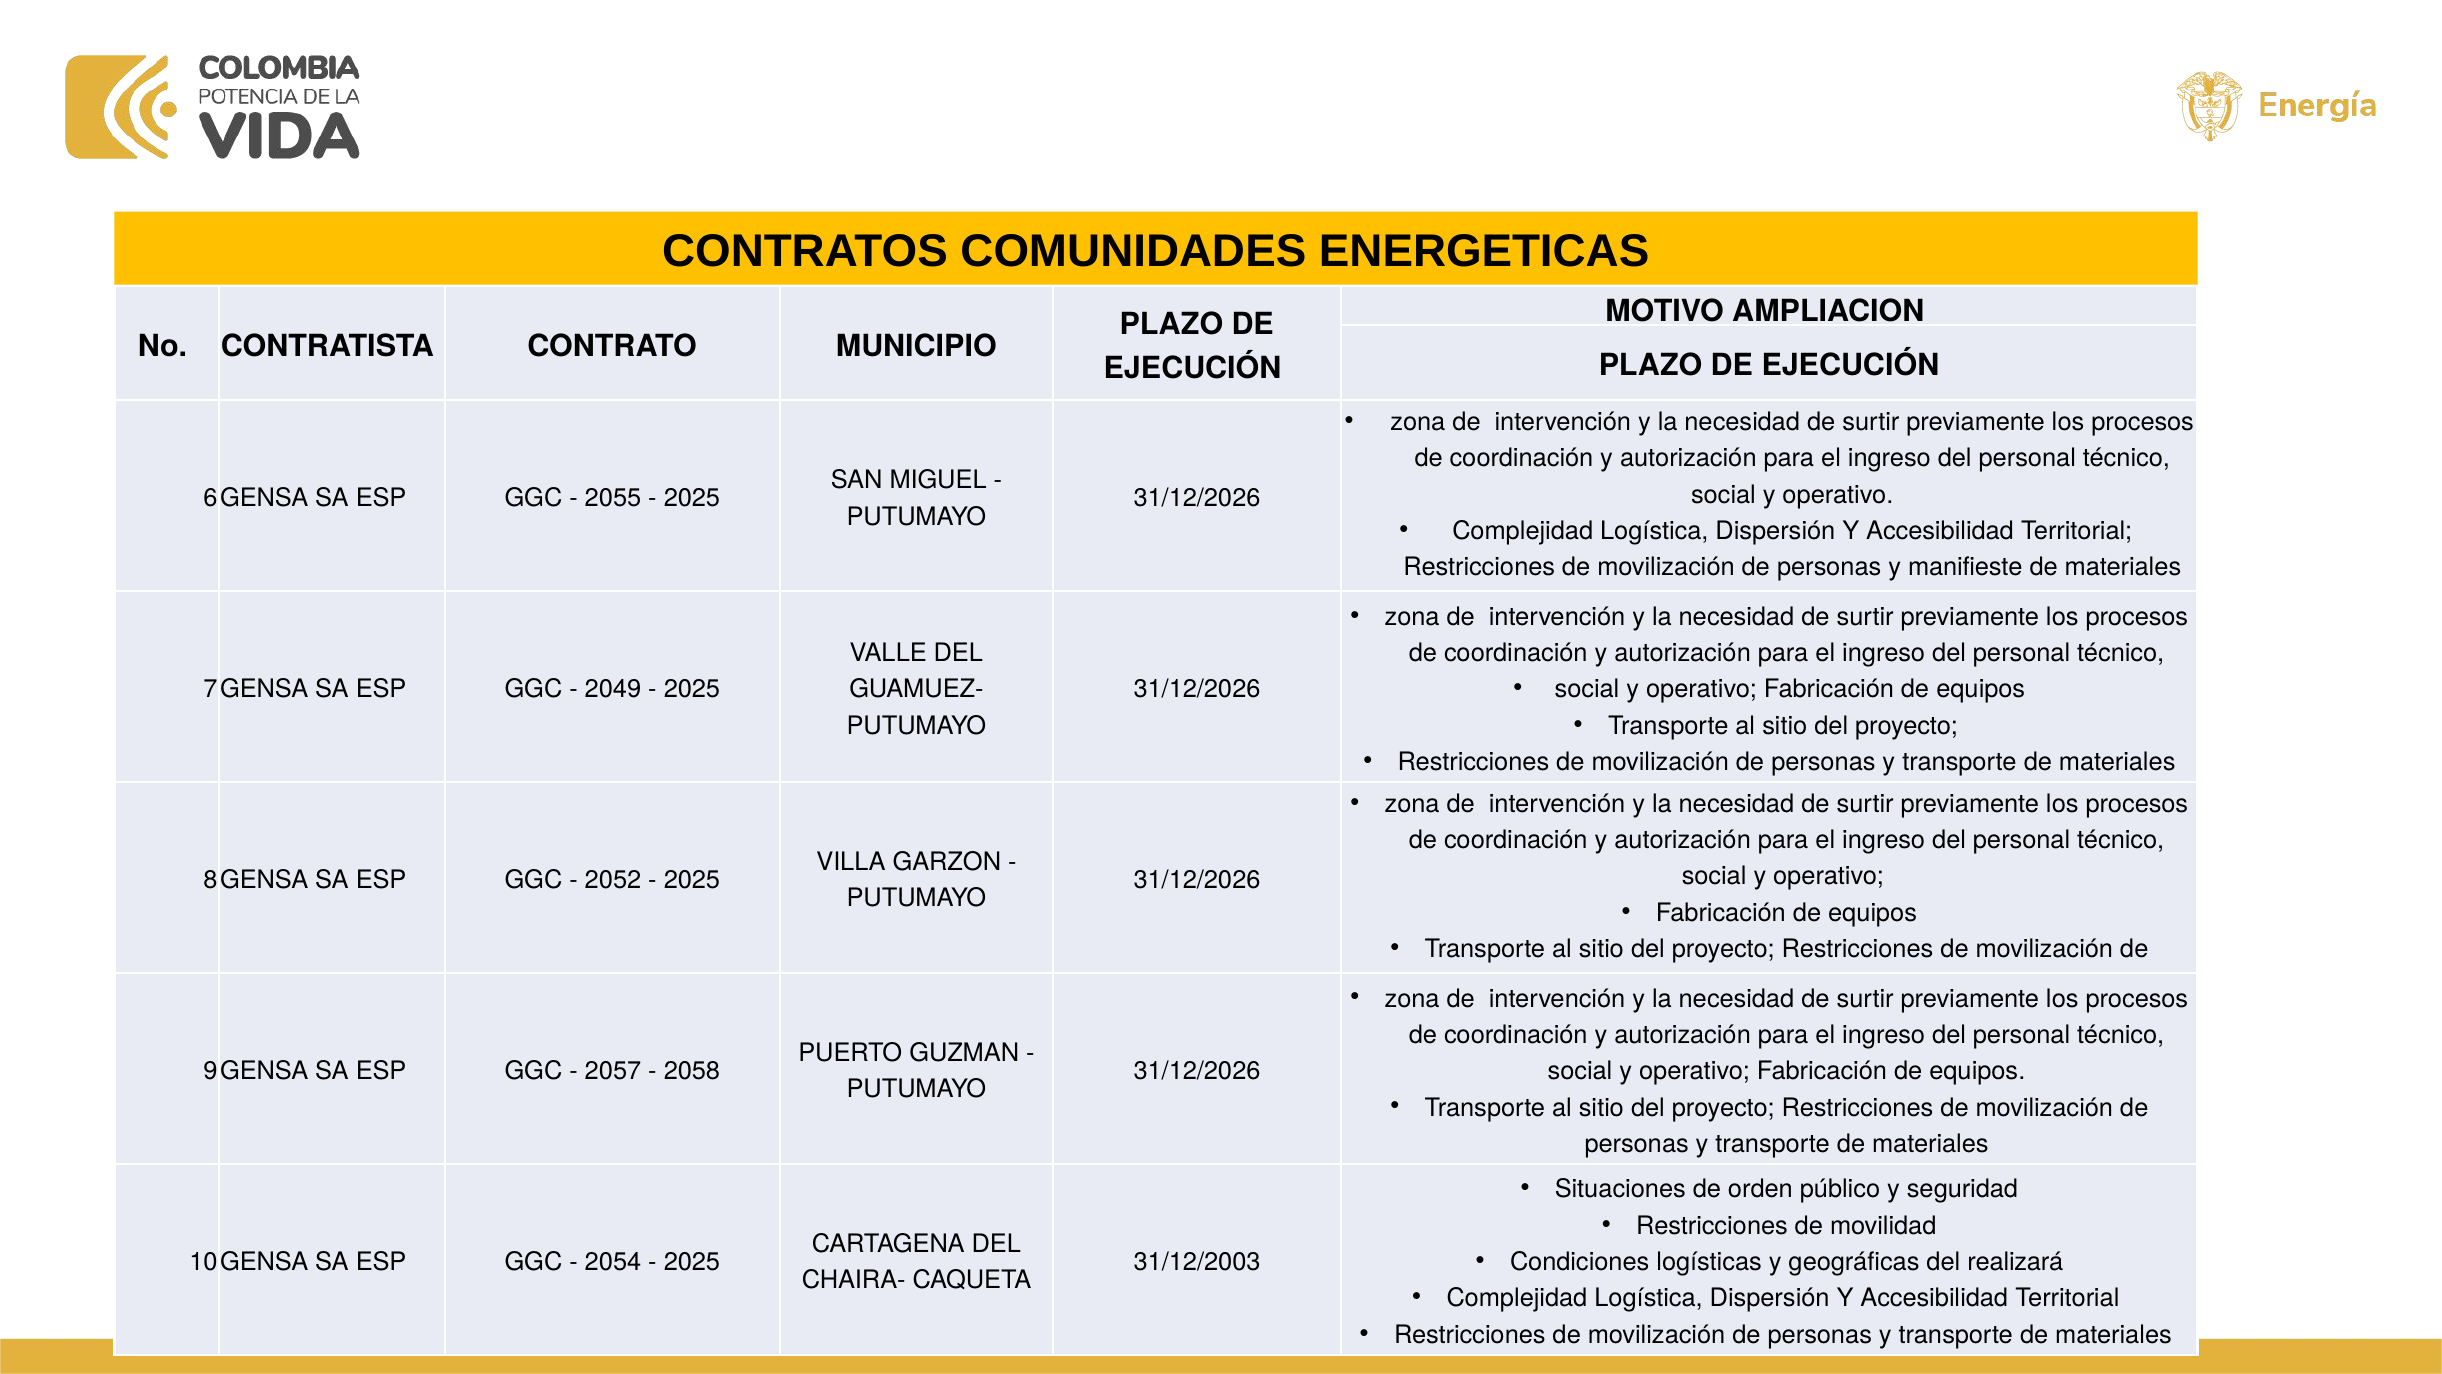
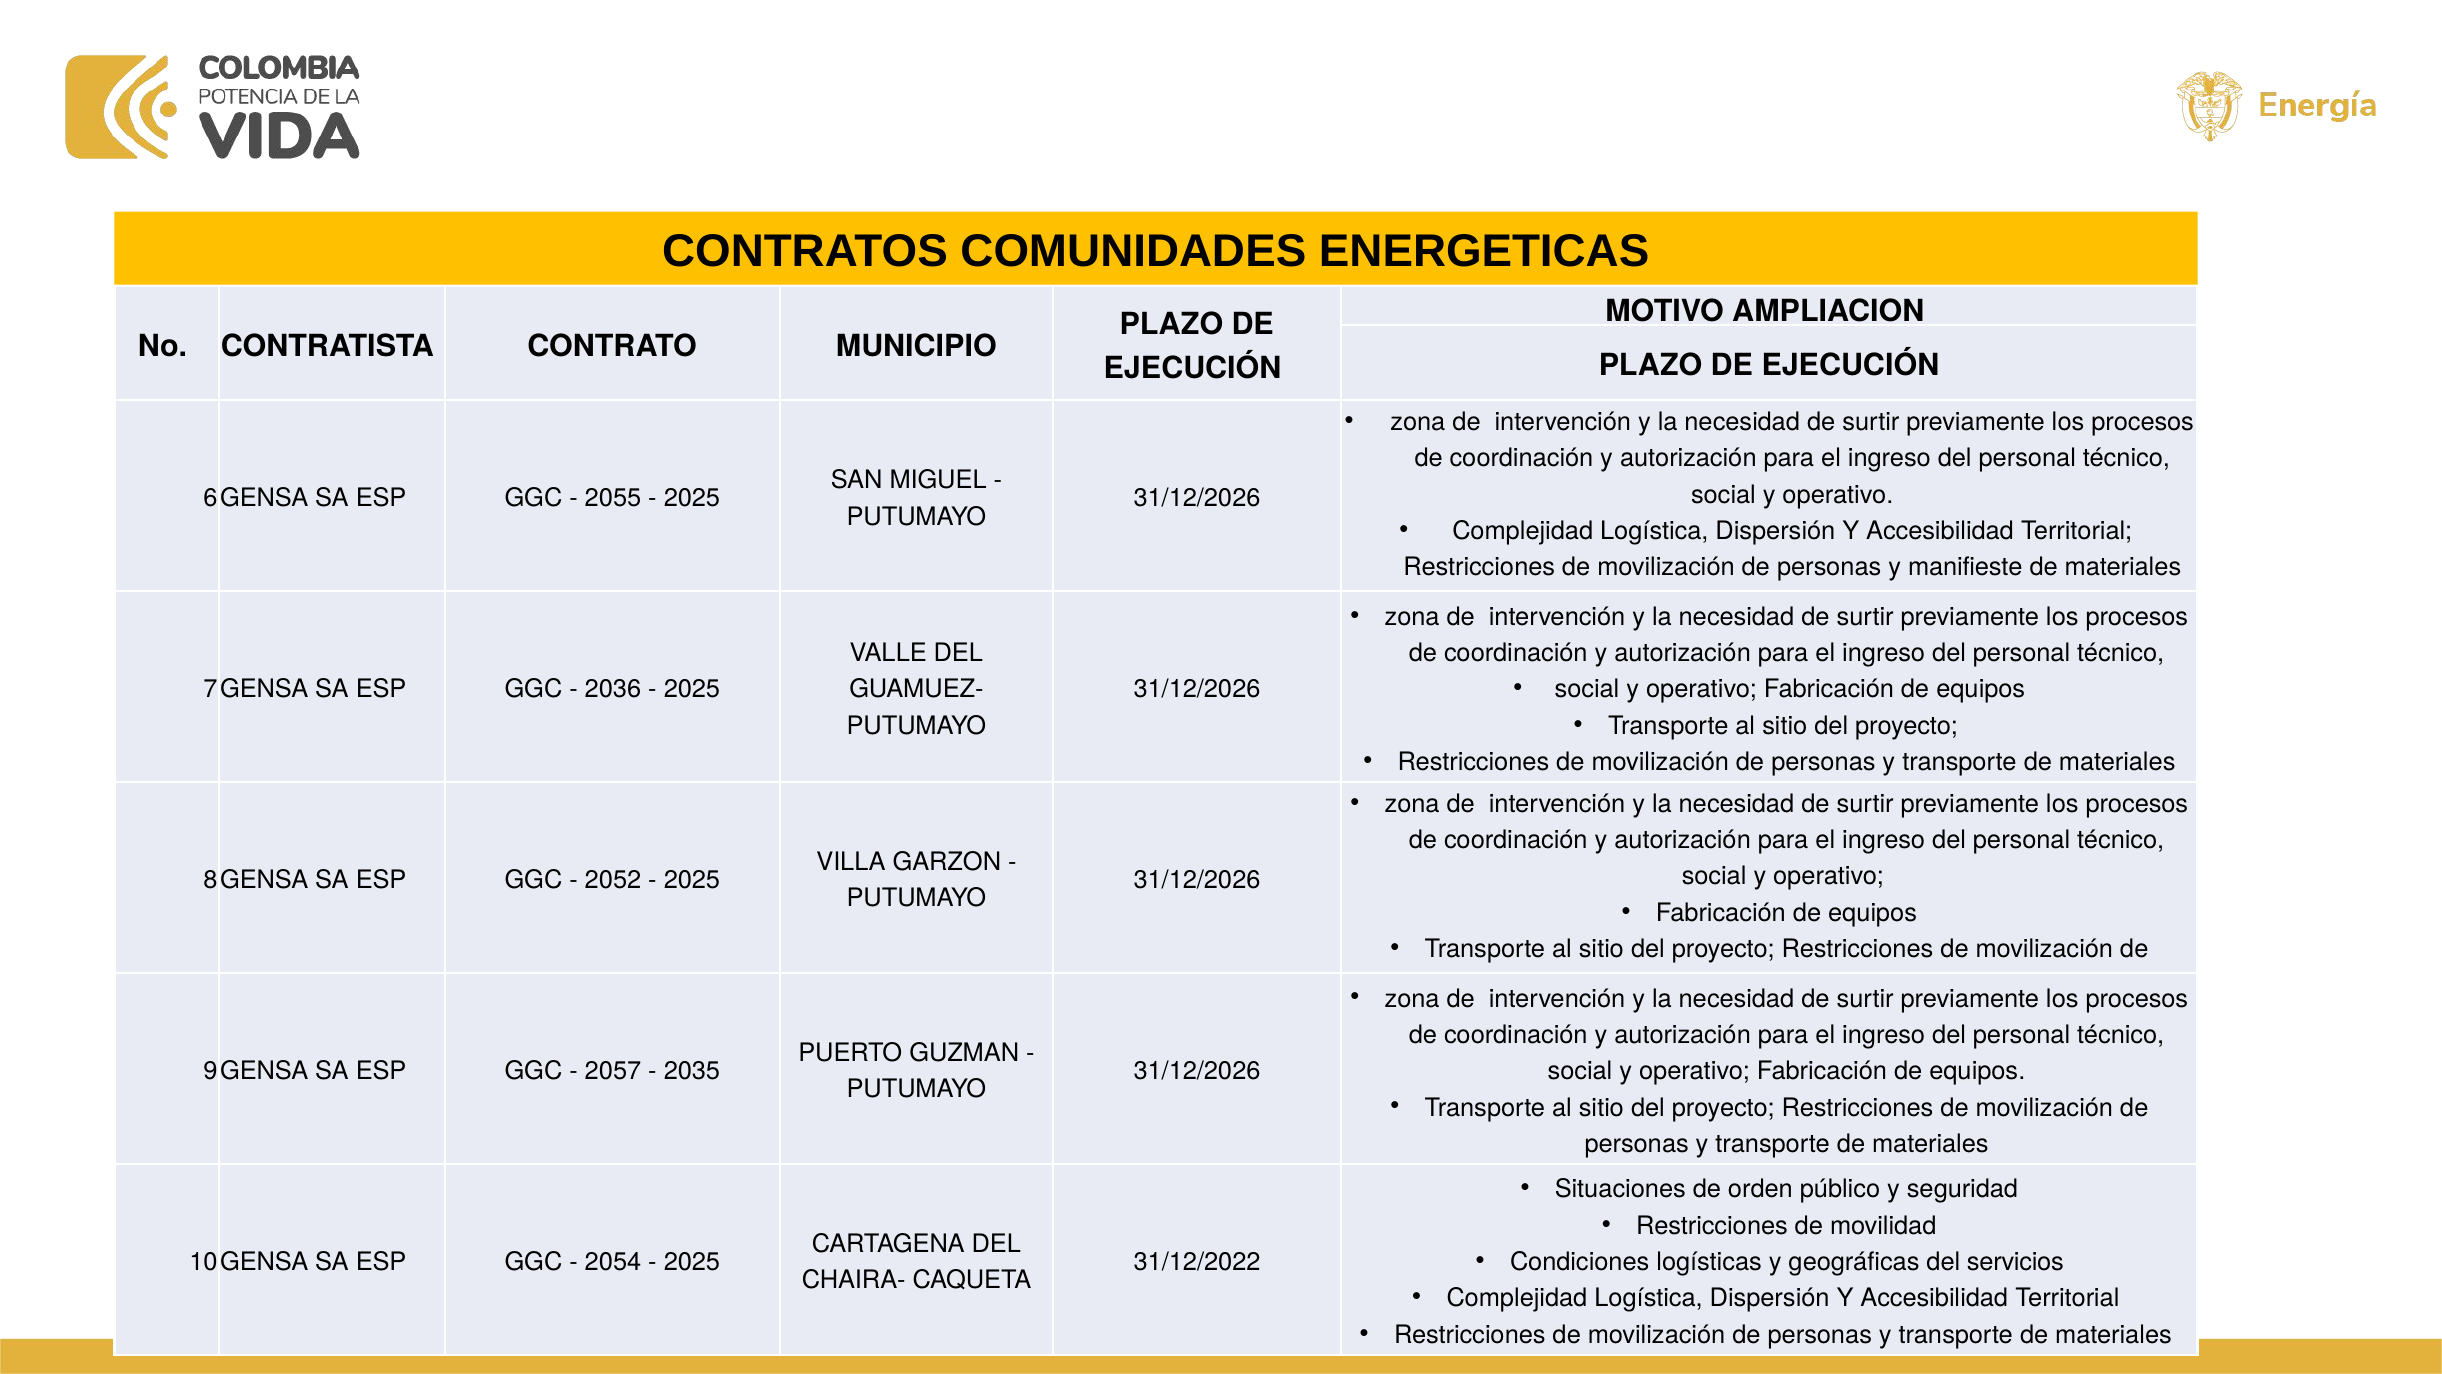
2049: 2049 -> 2036
2058: 2058 -> 2035
realizará: realizará -> servicios
31/12/2003: 31/12/2003 -> 31/12/2022
